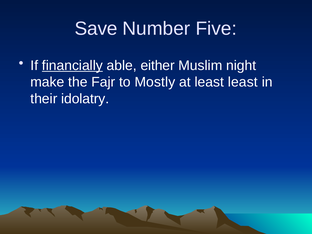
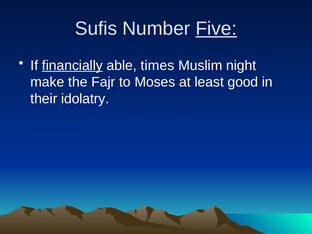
Save: Save -> Sufis
Five underline: none -> present
either: either -> times
Mostly: Mostly -> Moses
least least: least -> good
